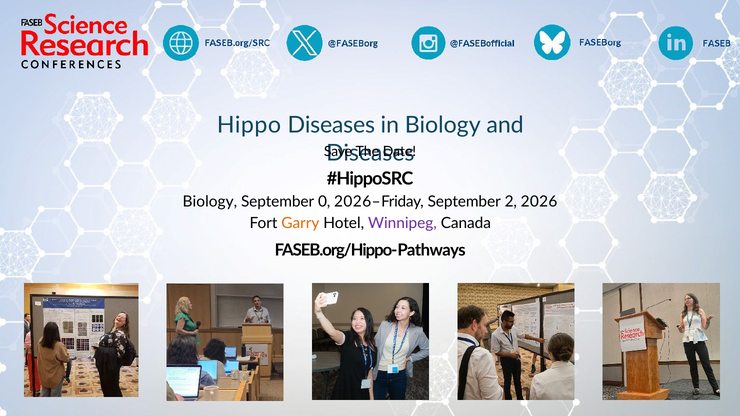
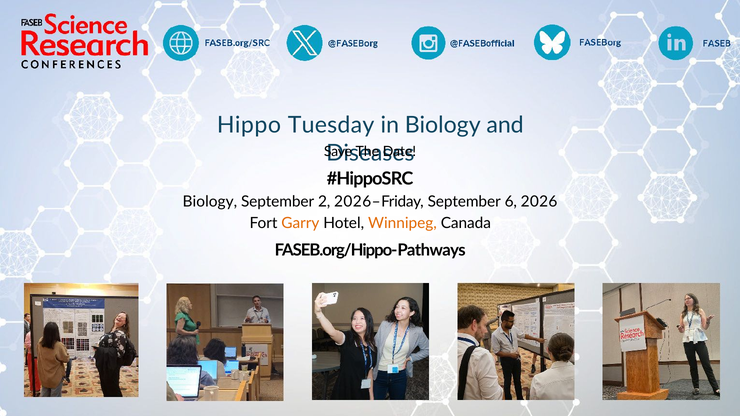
Hippo Diseases: Diseases -> Tuesday
0: 0 -> 2
2: 2 -> 6
Winnipeg colour: purple -> orange
